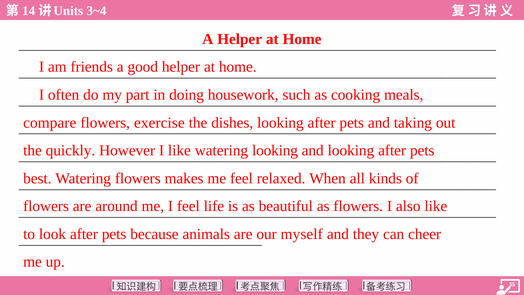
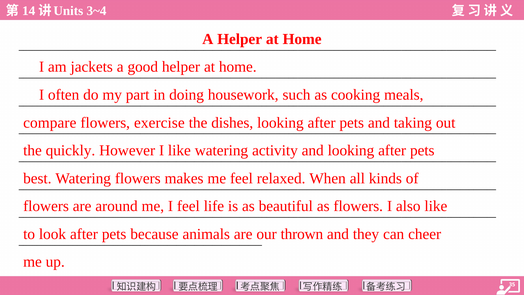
friends: friends -> jackets
watering looking: looking -> activity
myself: myself -> thrown
